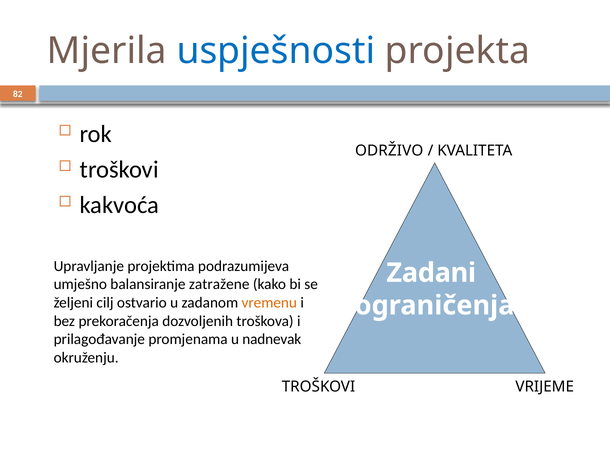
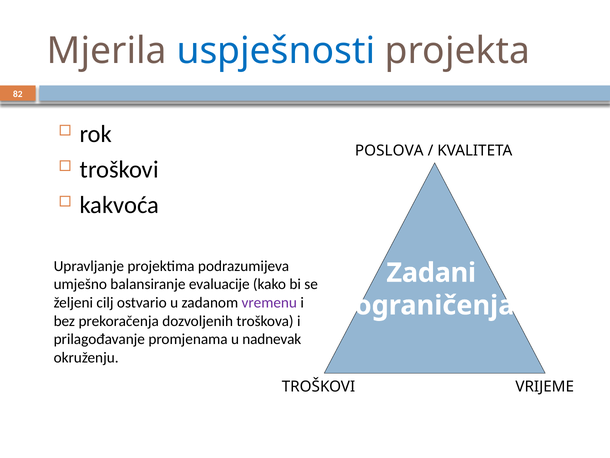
ODRŽIVO: ODRŽIVO -> POSLOVA
zatražene: zatražene -> evaluacije
vremenu colour: orange -> purple
